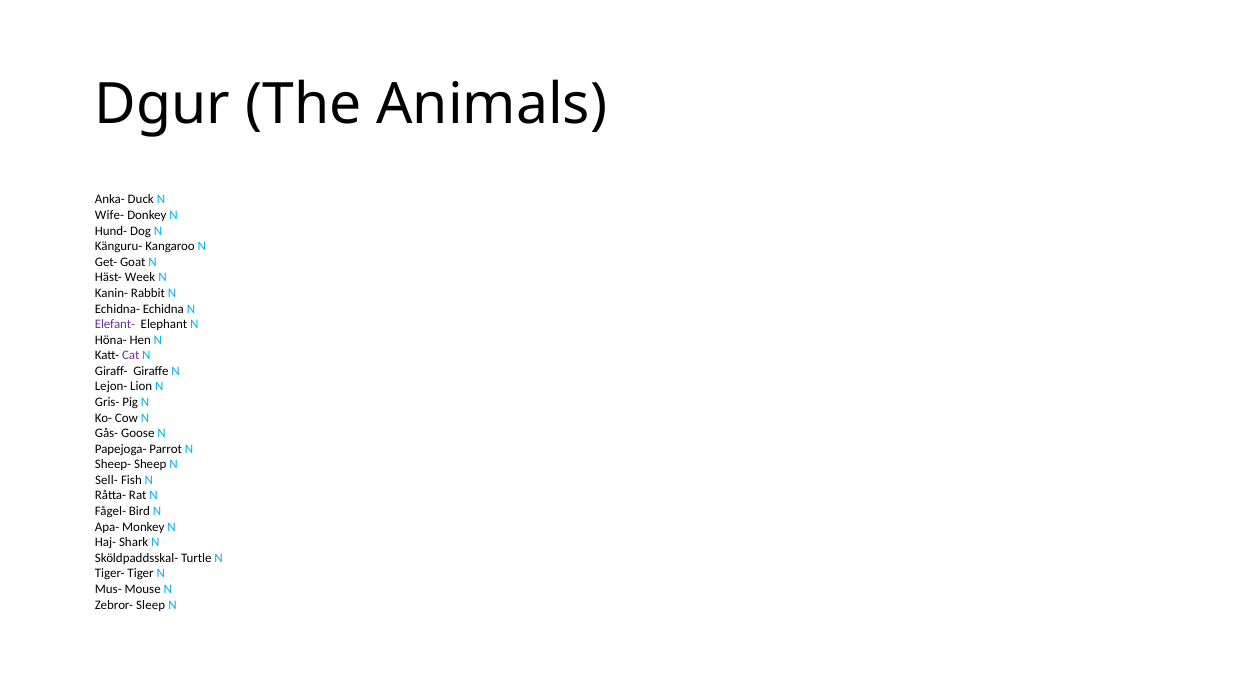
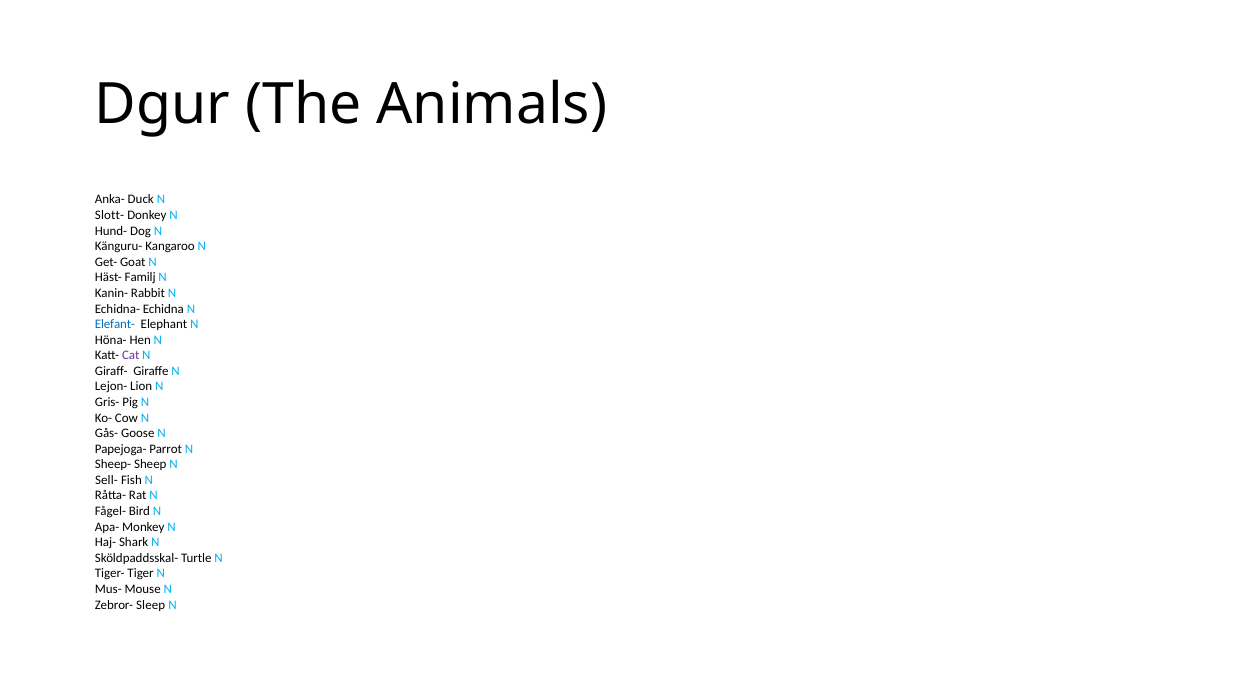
Wife-: Wife- -> Slott-
Week: Week -> Familj
Elefant- colour: purple -> blue
